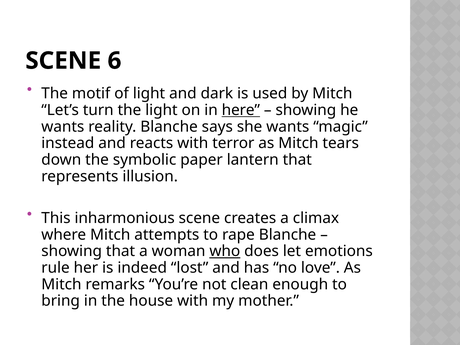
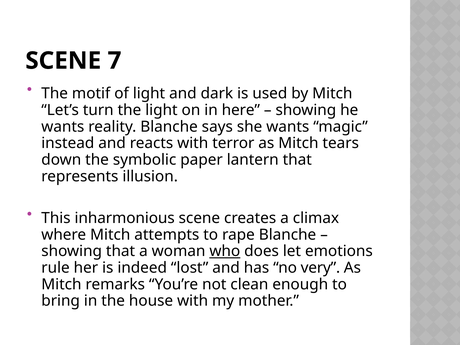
6: 6 -> 7
here underline: present -> none
love: love -> very
